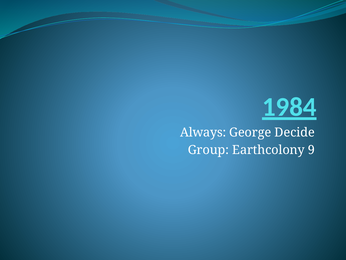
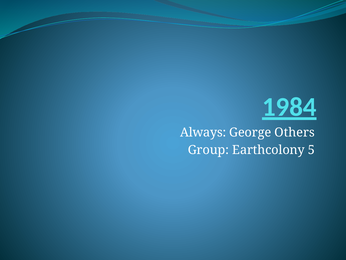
Decide: Decide -> Others
9: 9 -> 5
